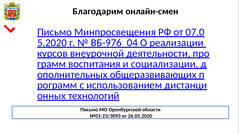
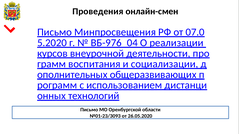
Благодарим: Благодарим -> Проведения
